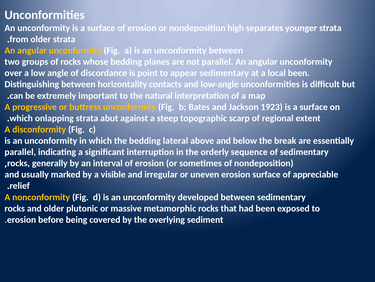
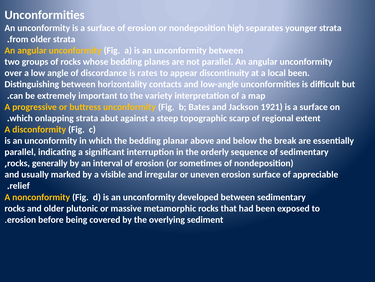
point: point -> rates
appear sedimentary: sedimentary -> discontinuity
natural: natural -> variety
1923: 1923 -> 1921
lateral: lateral -> planar
